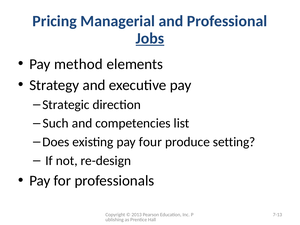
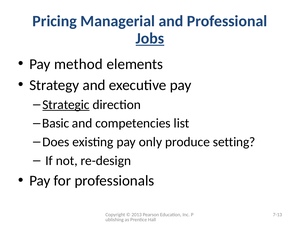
Strategic underline: none -> present
Such: Such -> Basic
four: four -> only
